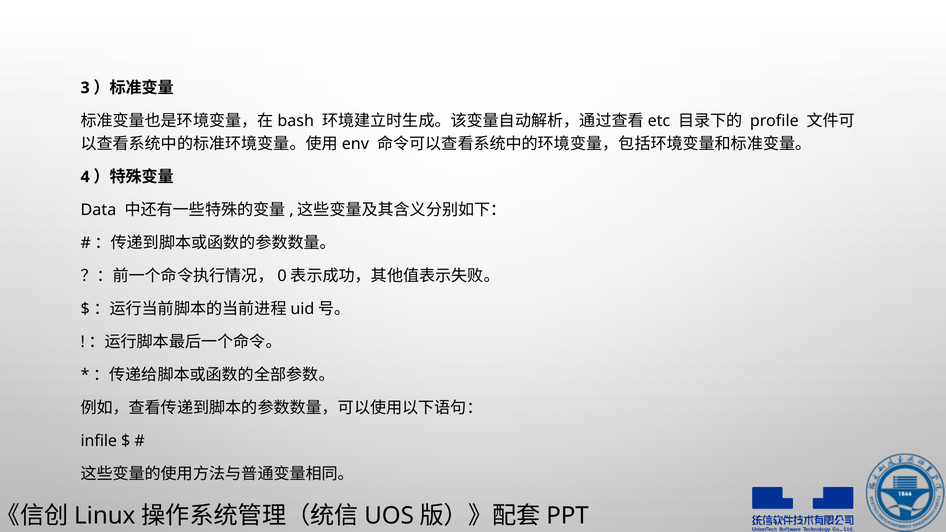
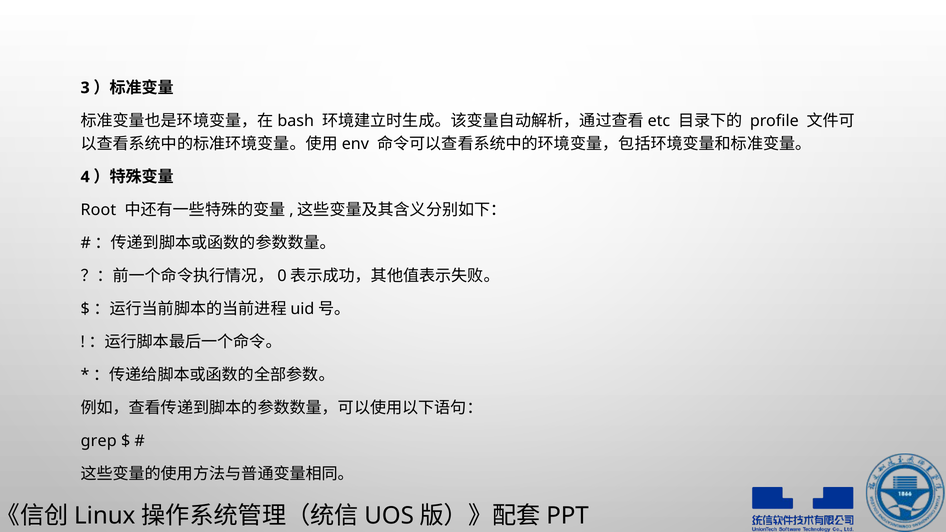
Data: Data -> Root
infile: infile -> grep
